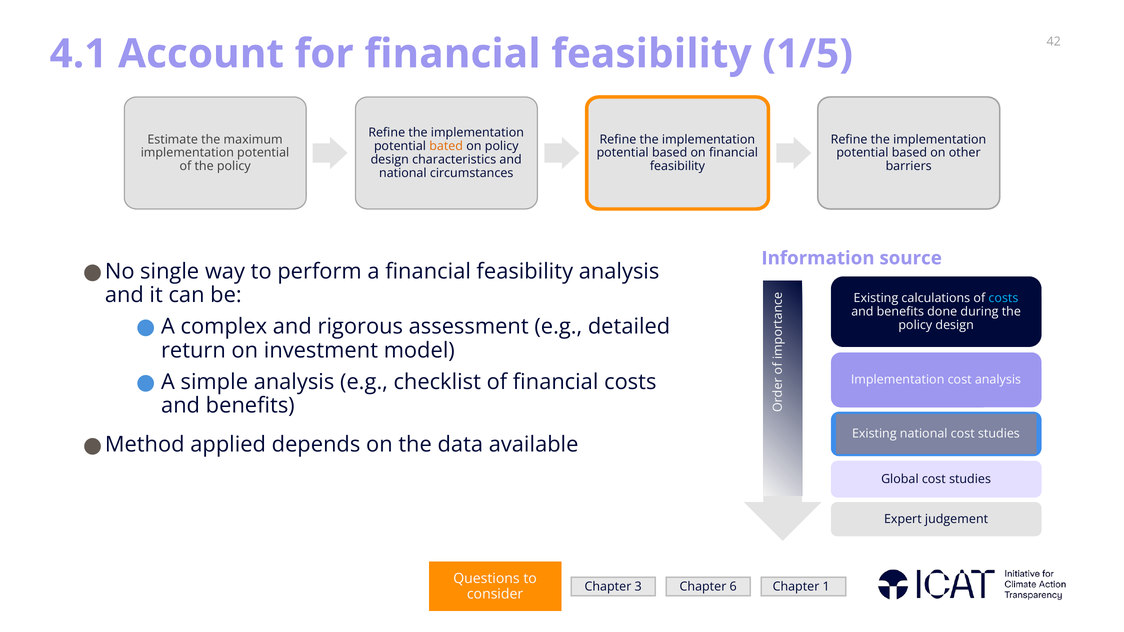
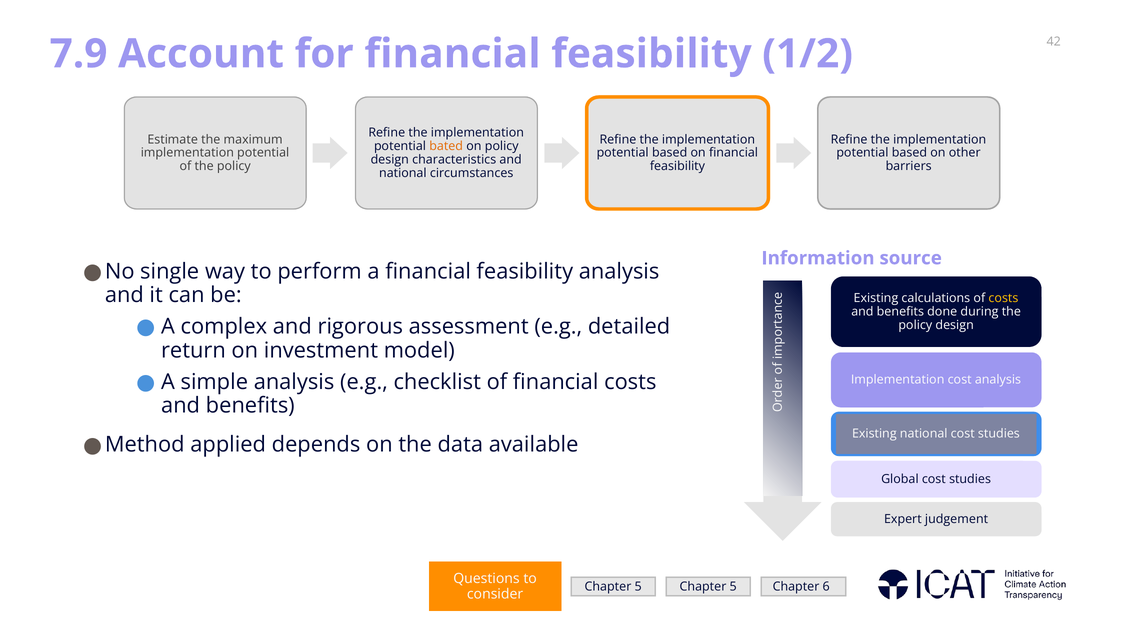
4.1: 4.1 -> 7.9
1/5: 1/5 -> 1/2
costs at (1003, 298) colour: light blue -> yellow
3 at (638, 587): 3 -> 5
6 at (733, 587): 6 -> 5
1: 1 -> 6
